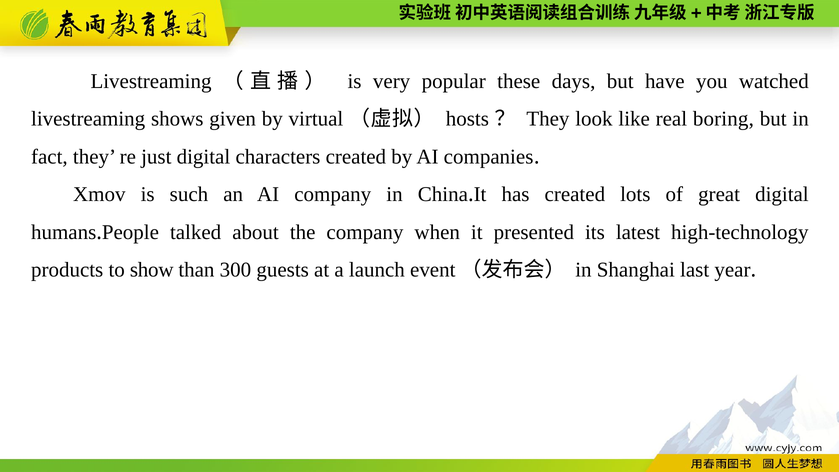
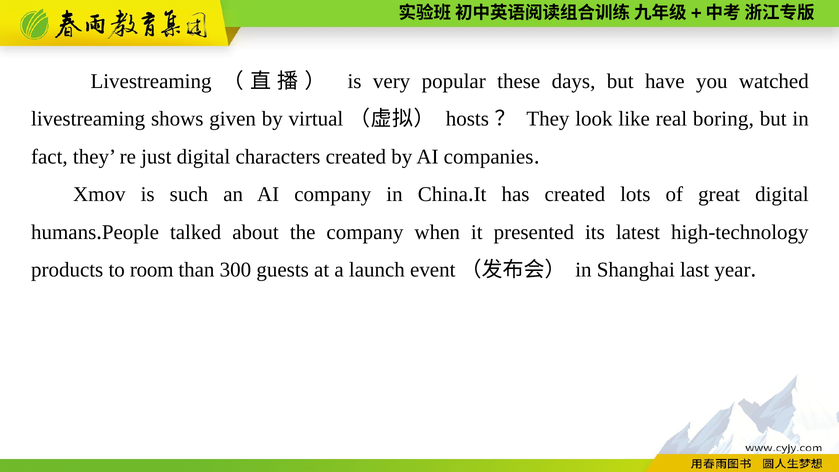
show: show -> room
